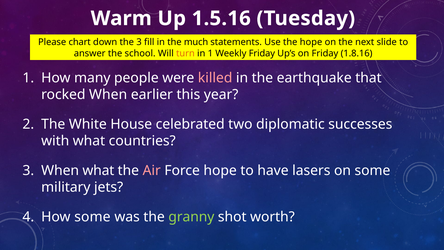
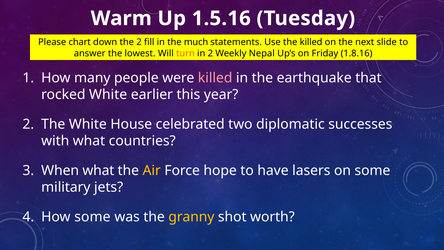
the 3: 3 -> 2
the hope: hope -> killed
school: school -> lowest
in 1: 1 -> 2
Weekly Friday: Friday -> Nepal
rocked When: When -> White
Air colour: pink -> yellow
granny colour: light green -> yellow
